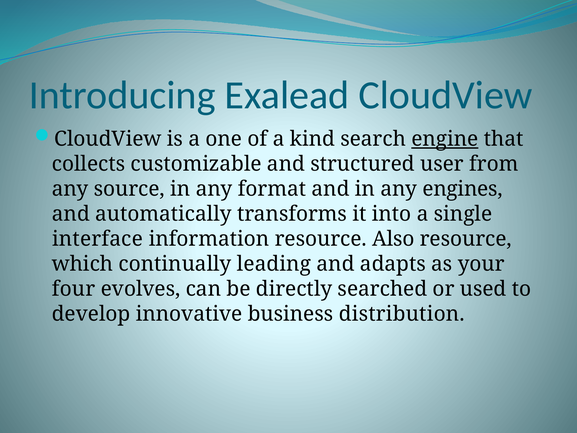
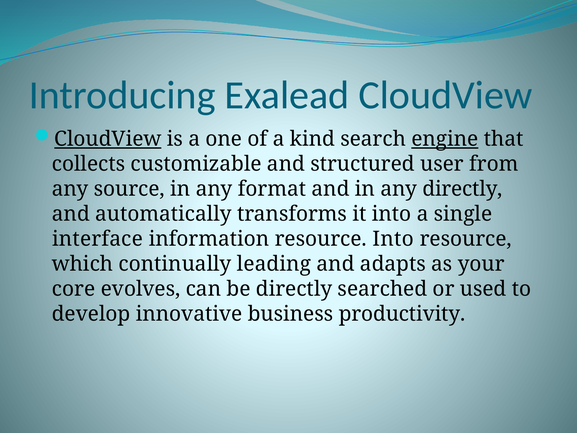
CloudView at (108, 139) underline: none -> present
any engines: engines -> directly
resource Also: Also -> Into
four: four -> core
distribution: distribution -> productivity
